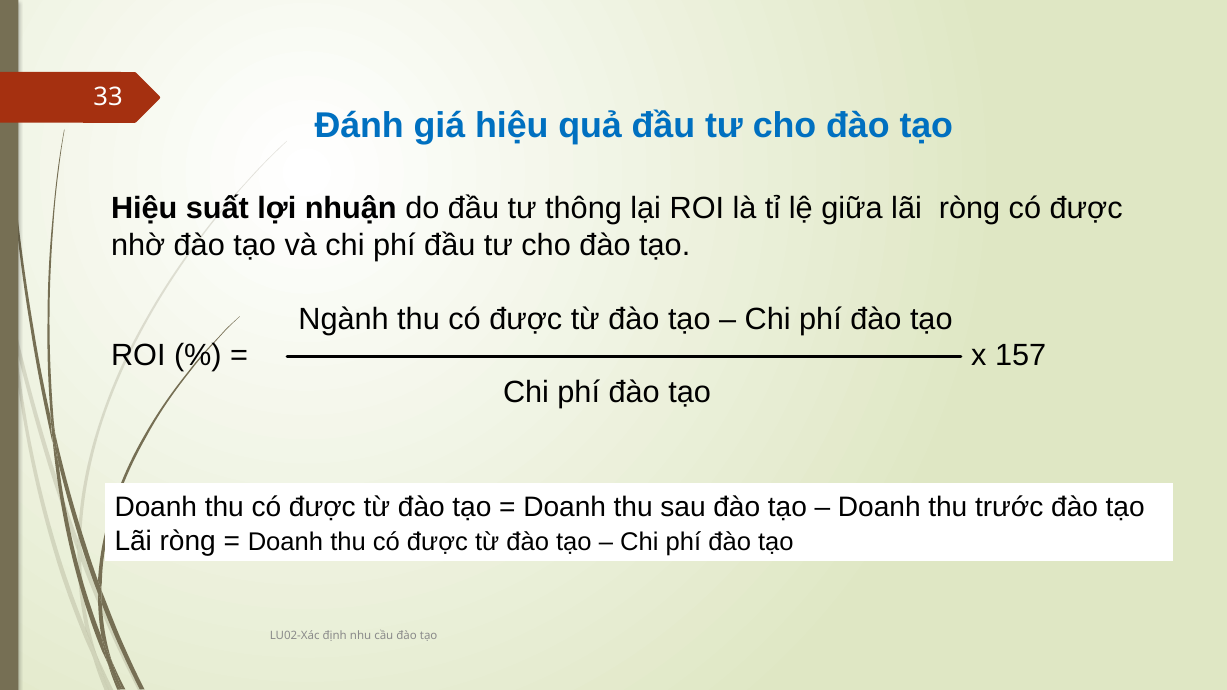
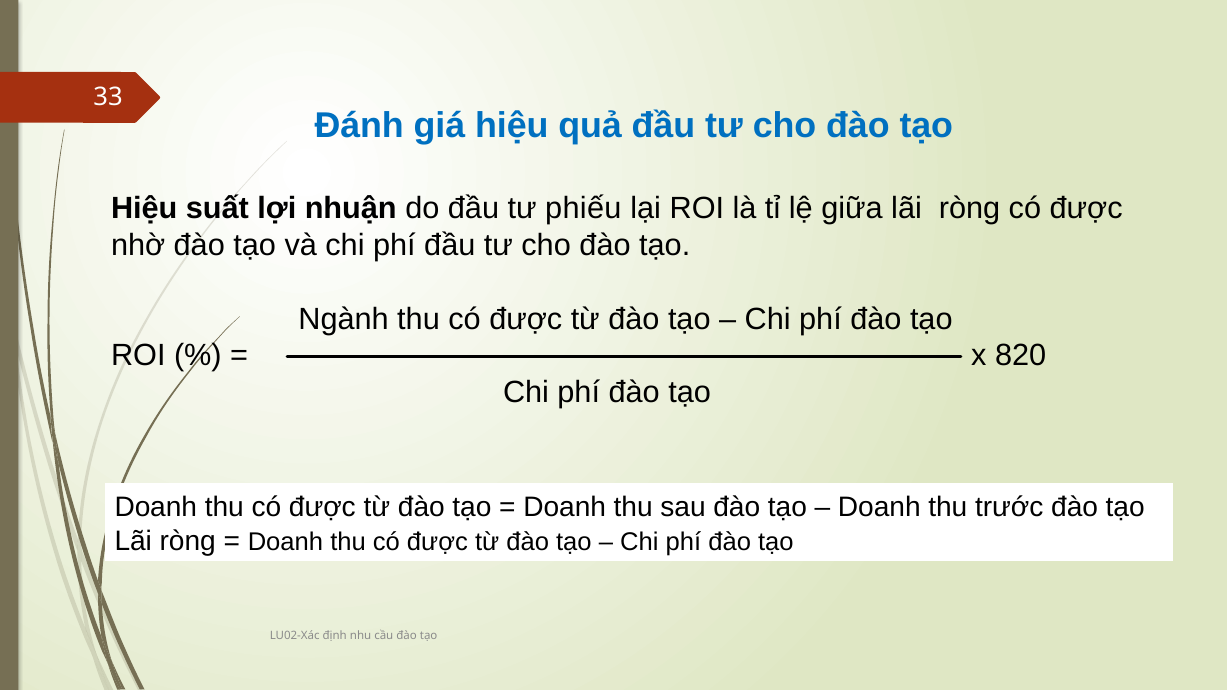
thông: thông -> phiếu
157: 157 -> 820
